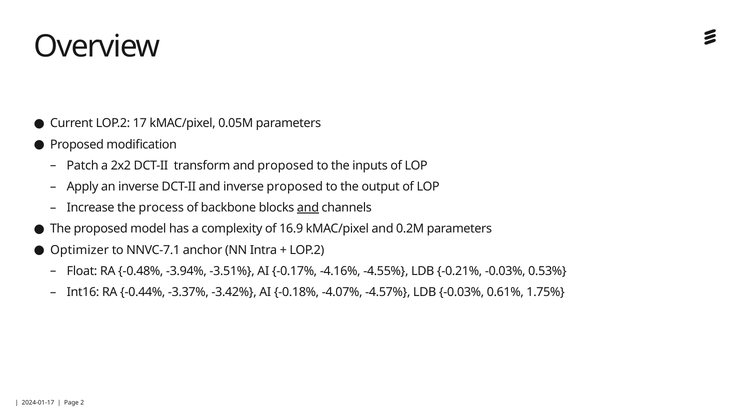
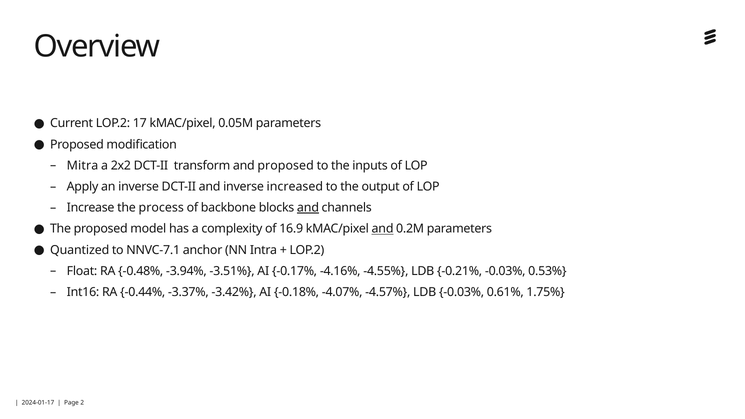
Patch: Patch -> Mitra
inverse proposed: proposed -> increased
and at (383, 229) underline: none -> present
Optimizer: Optimizer -> Quantized
